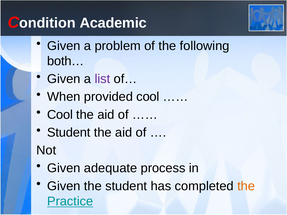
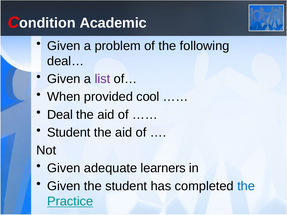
both…: both… -> deal…
Cool at (60, 115): Cool -> Deal
process: process -> learners
the at (246, 186) colour: orange -> blue
